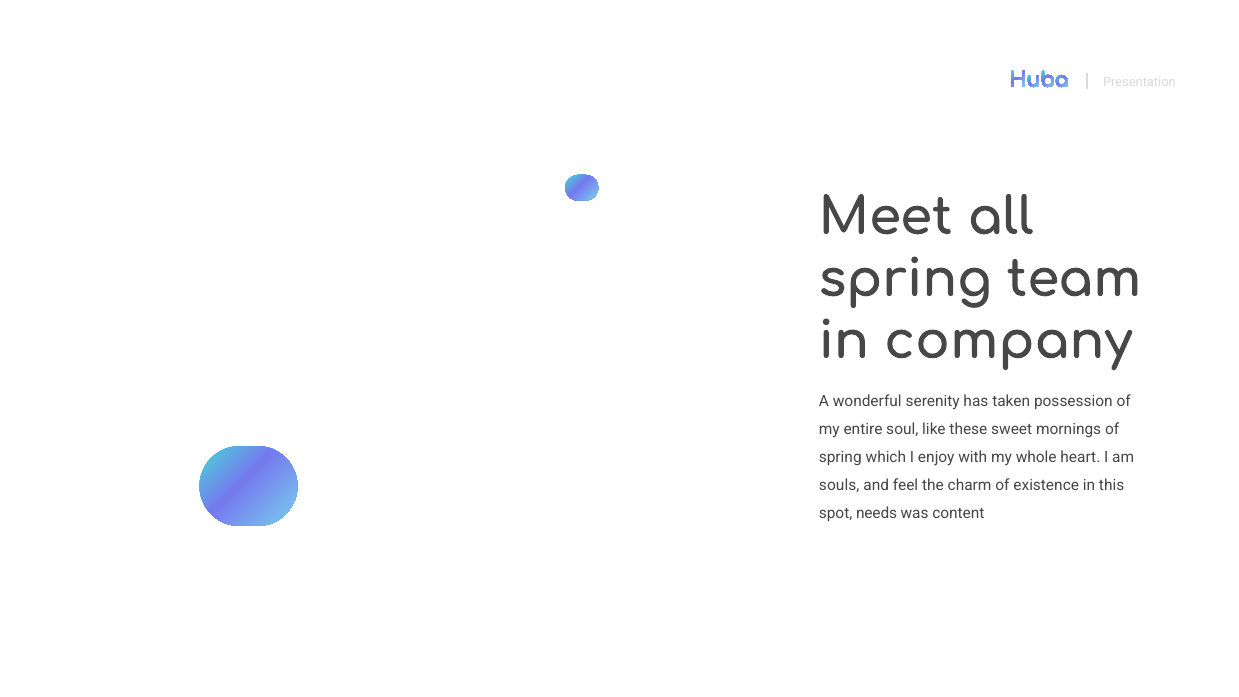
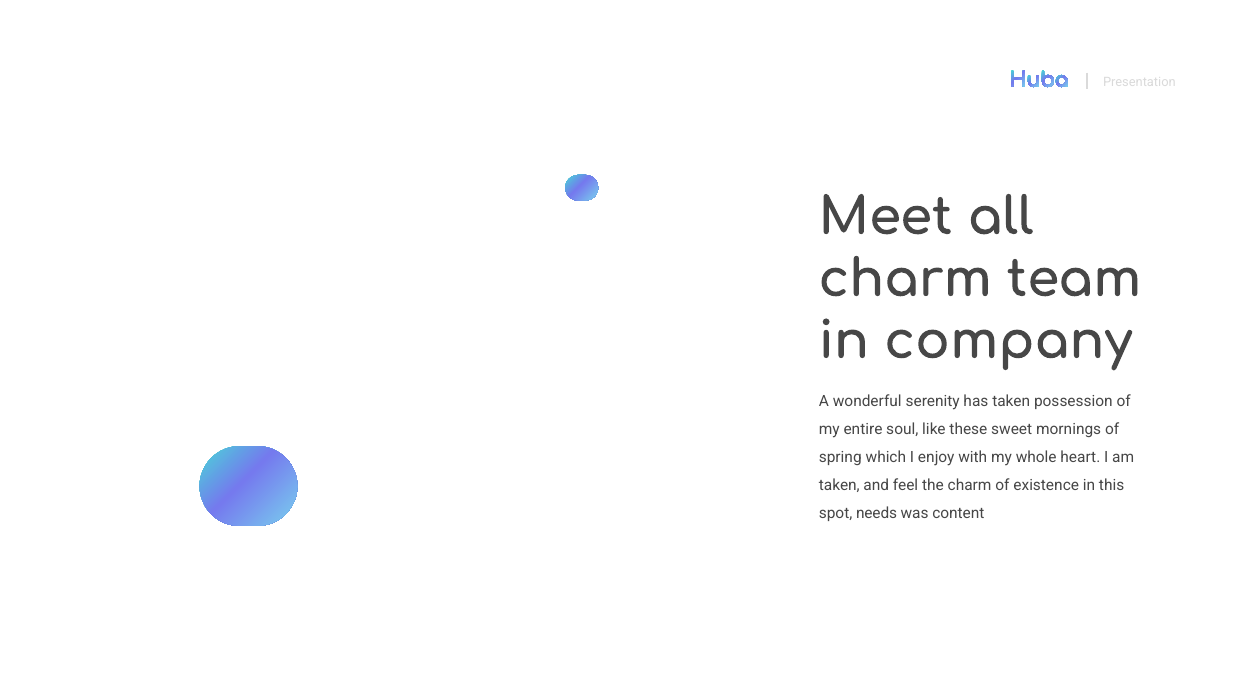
spring at (905, 279): spring -> charm
souls at (839, 485): souls -> taken
